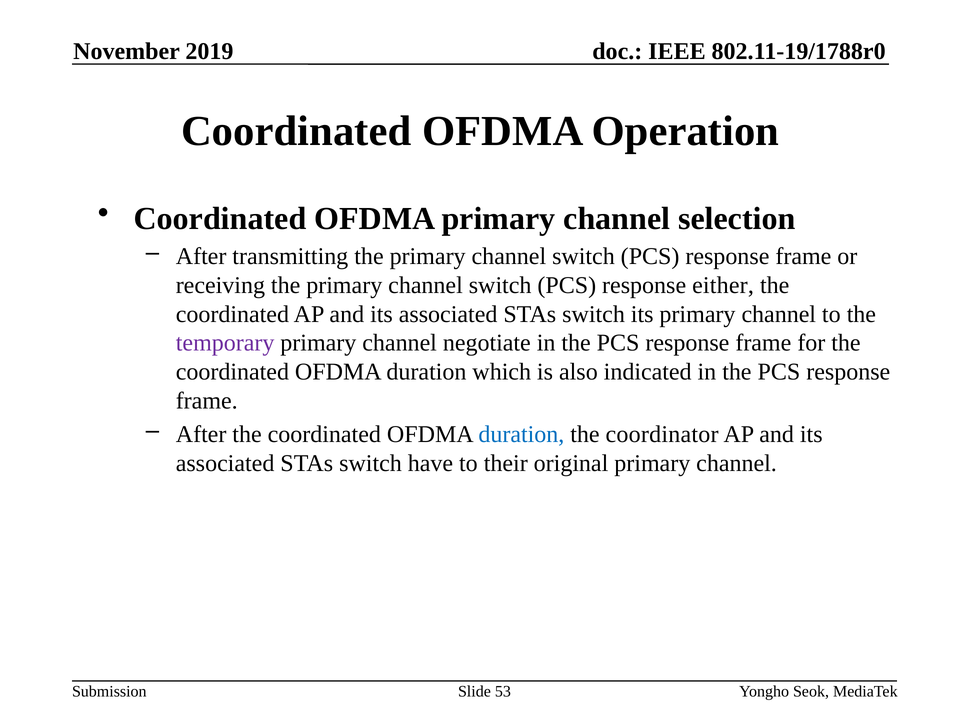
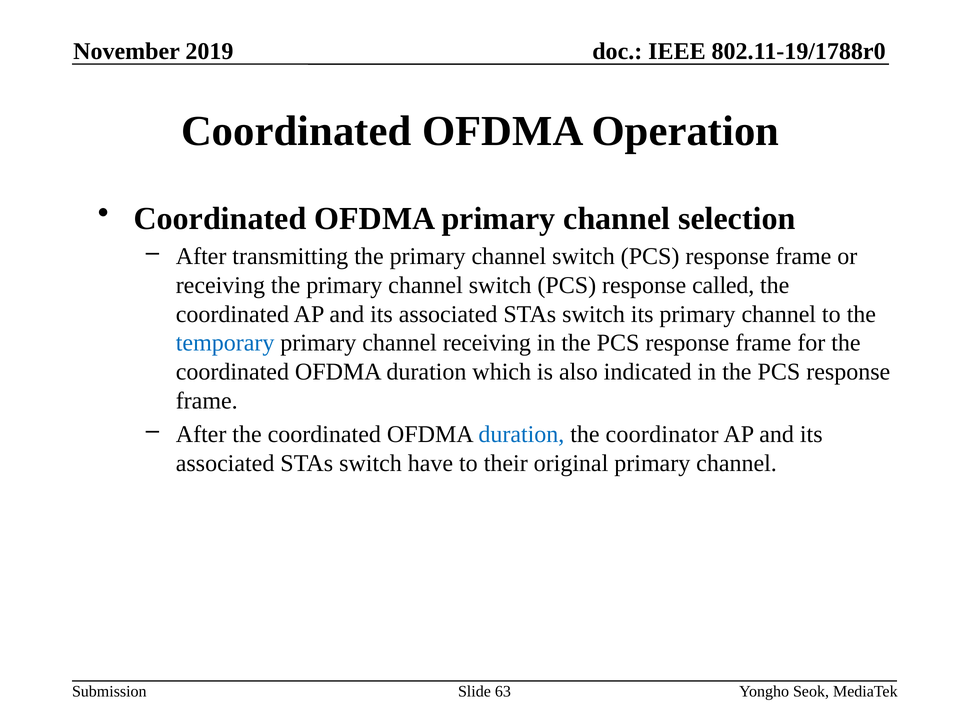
either: either -> called
temporary colour: purple -> blue
channel negotiate: negotiate -> receiving
53: 53 -> 63
